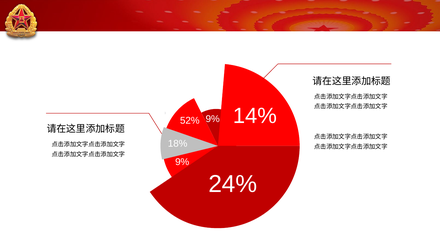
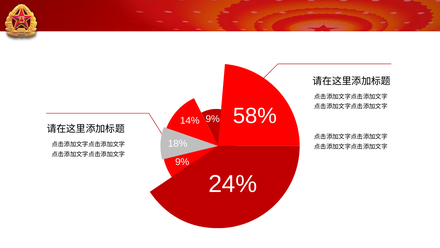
14%: 14% -> 58%
52%: 52% -> 14%
